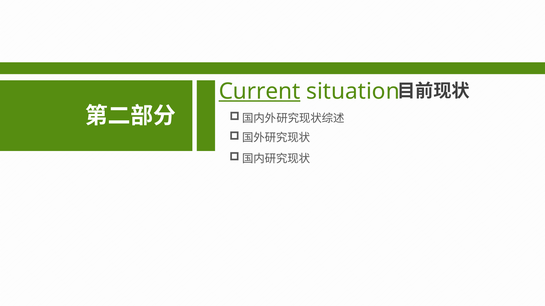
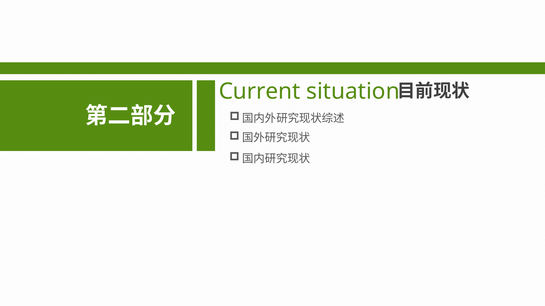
Current underline: present -> none
